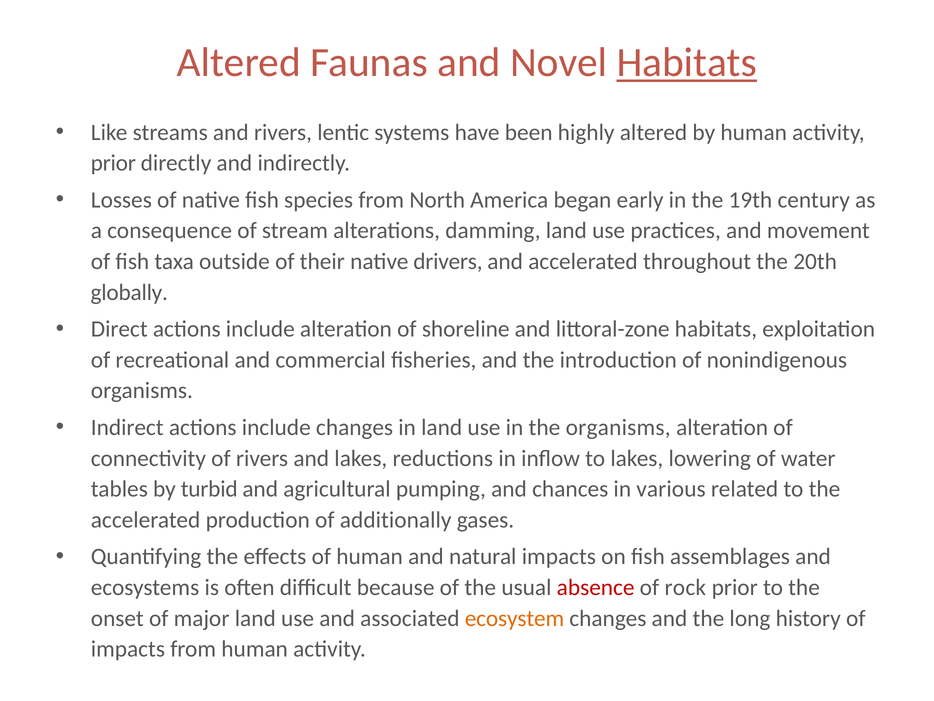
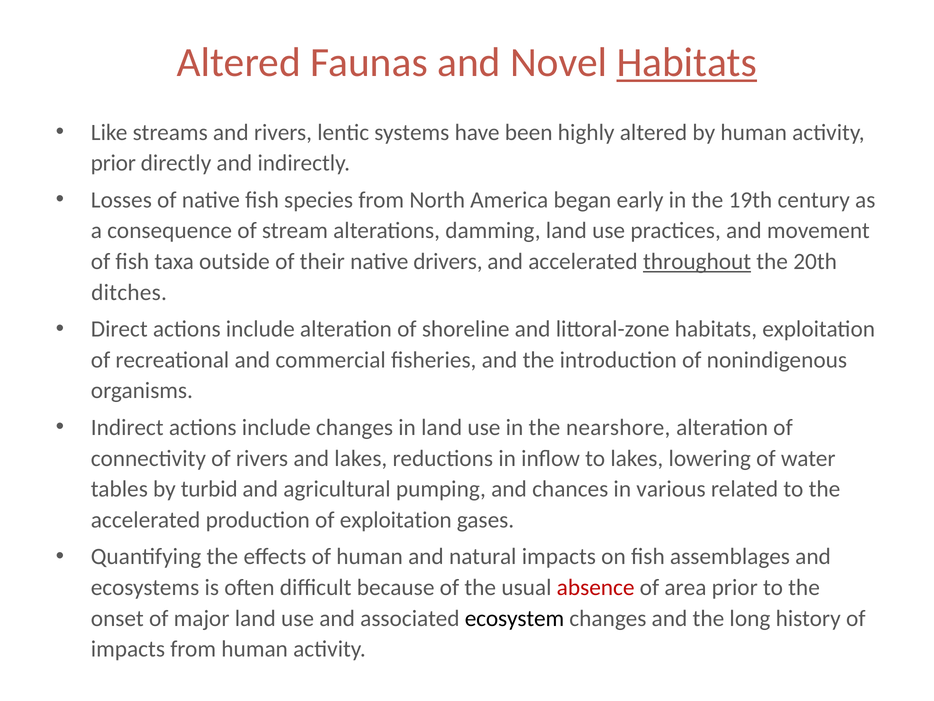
throughout underline: none -> present
globally: globally -> ditches
the organisms: organisms -> nearshore
of additionally: additionally -> exploitation
rock: rock -> area
ecosystem colour: orange -> black
